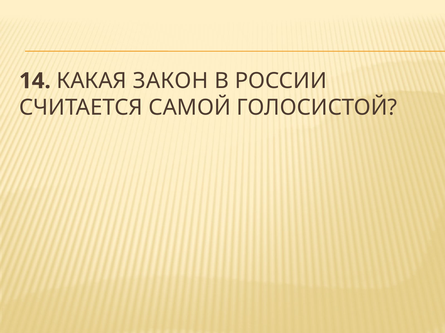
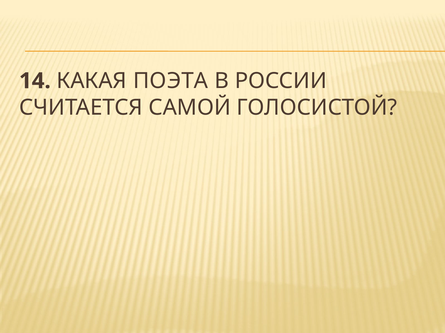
ЗАКОН: ЗАКОН -> ПОЭТА
